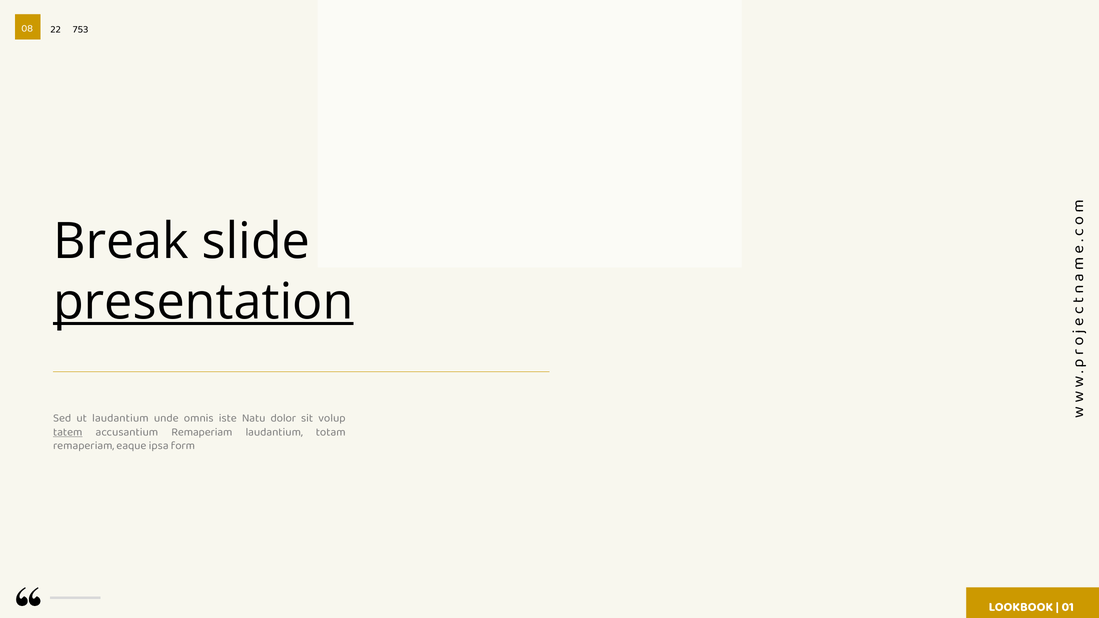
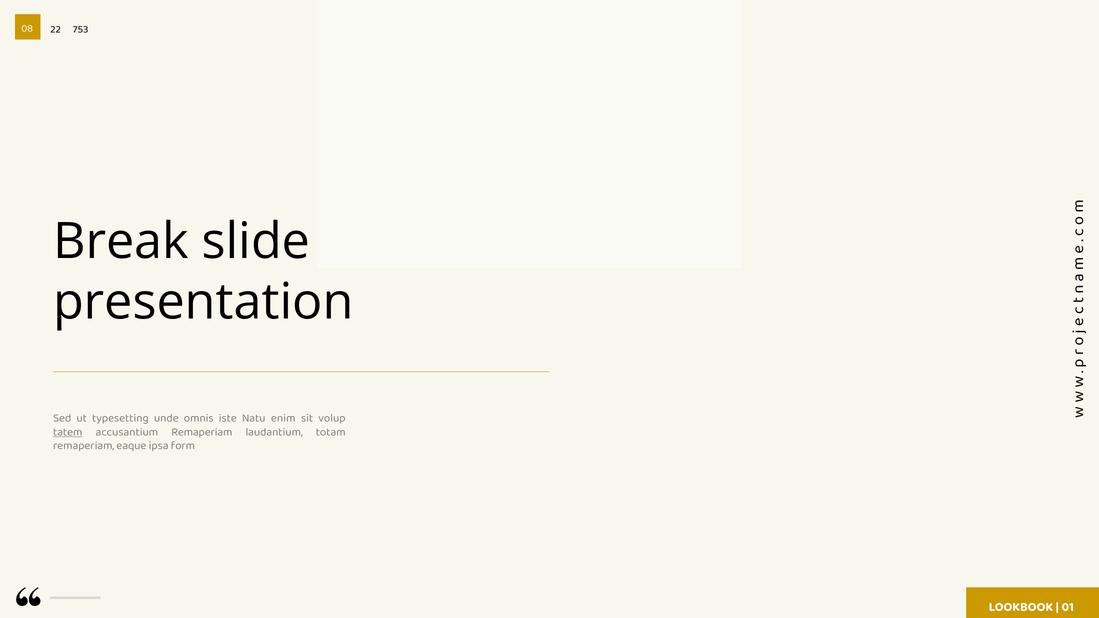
presentation underline: present -> none
ut laudantium: laudantium -> typesetting
dolor: dolor -> enim
